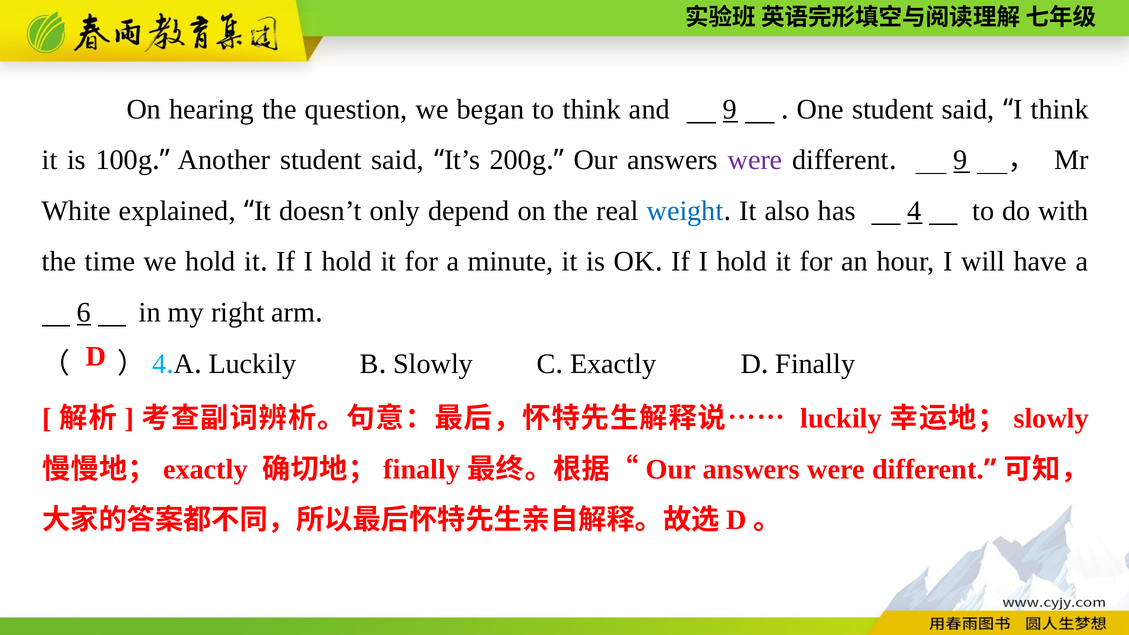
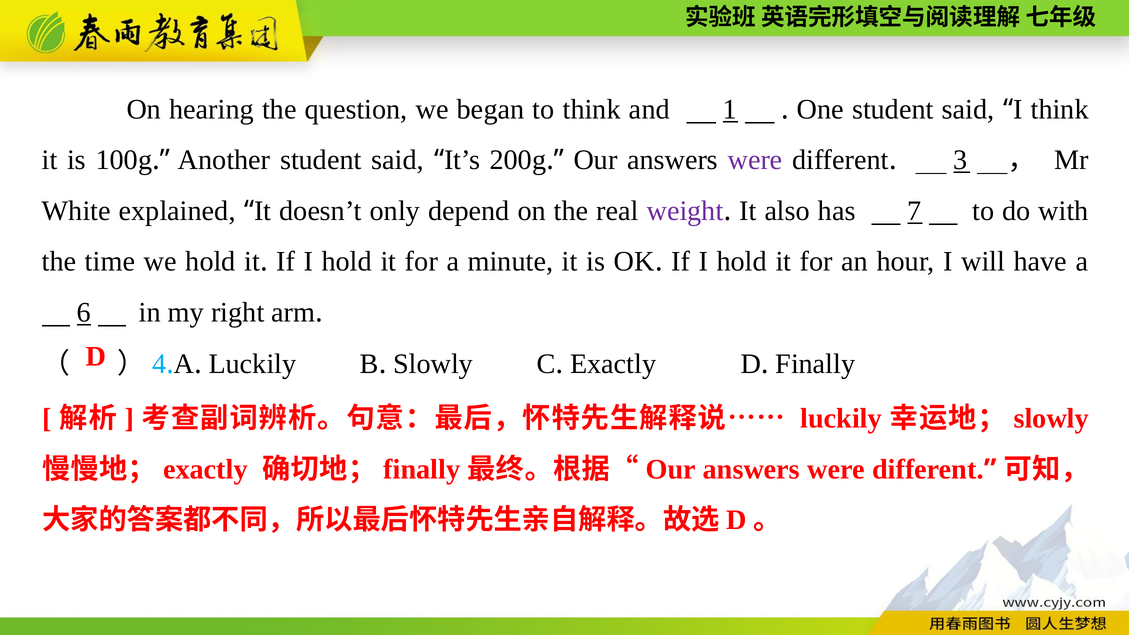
and 9: 9 -> 1
9 at (960, 160): 9 -> 3
weight colour: blue -> purple
4: 4 -> 7
